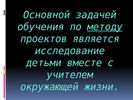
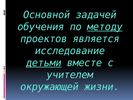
детьми underline: none -> present
